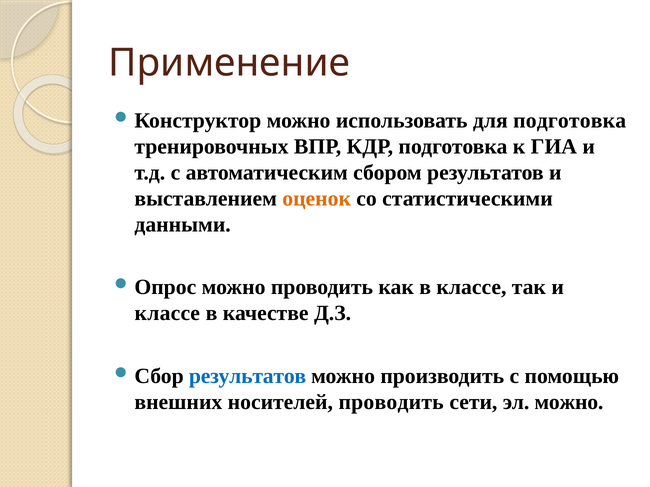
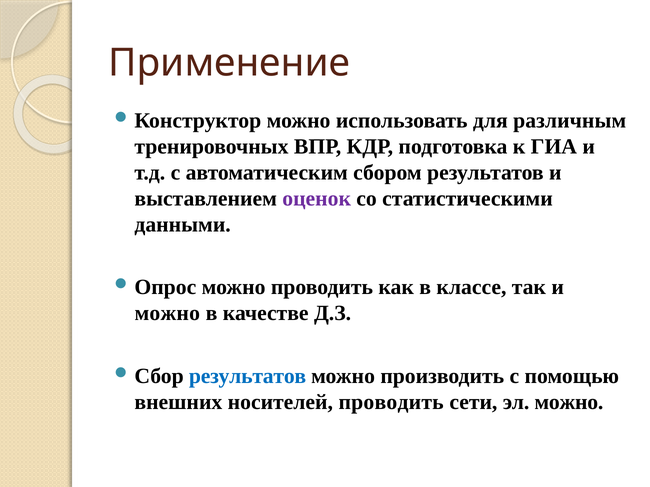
для подготовка: подготовка -> различным
оценок colour: orange -> purple
классе at (167, 313): классе -> можно
